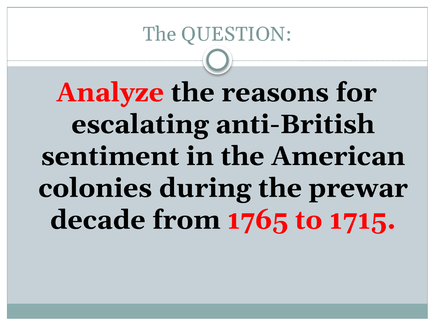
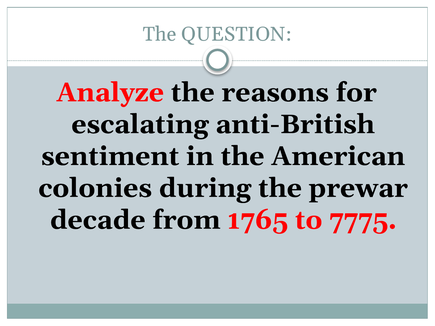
1715: 1715 -> 7775
